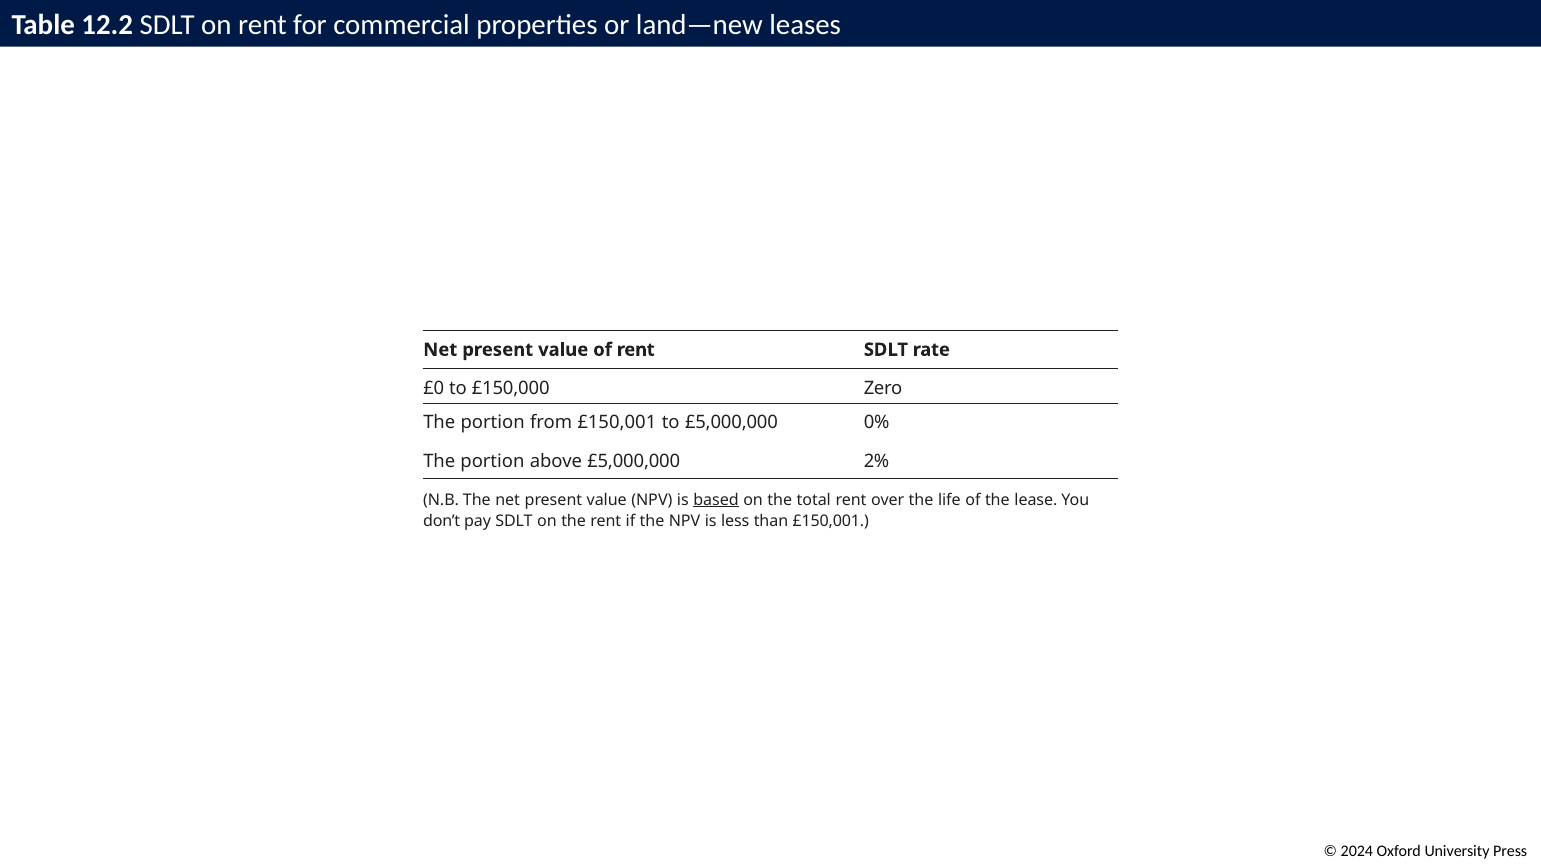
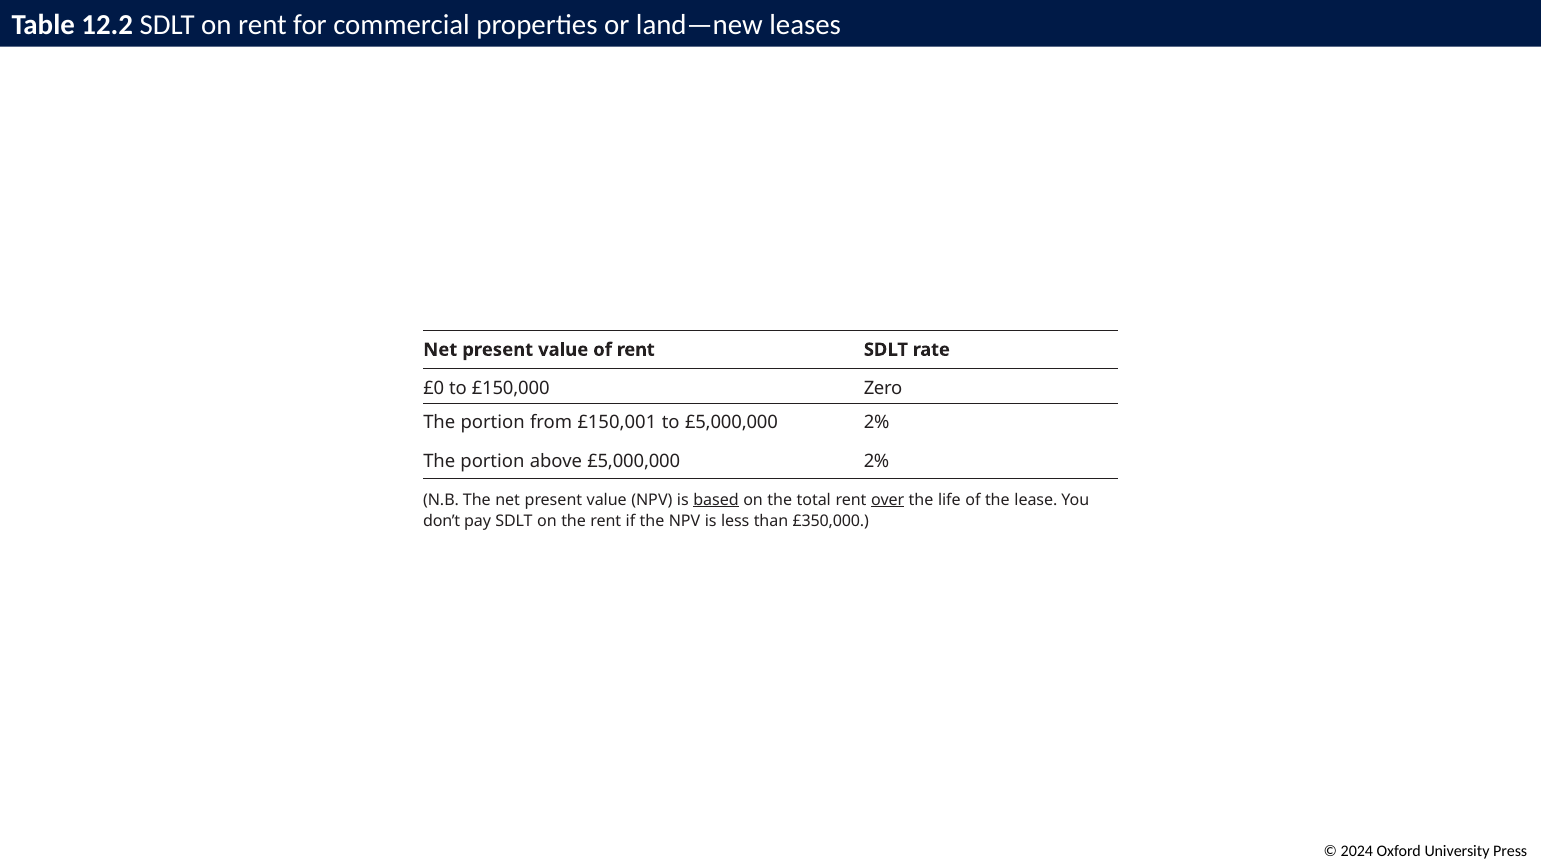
to £5,000,000 0%: 0% -> 2%
over underline: none -> present
than £150,001: £150,001 -> £350,000
